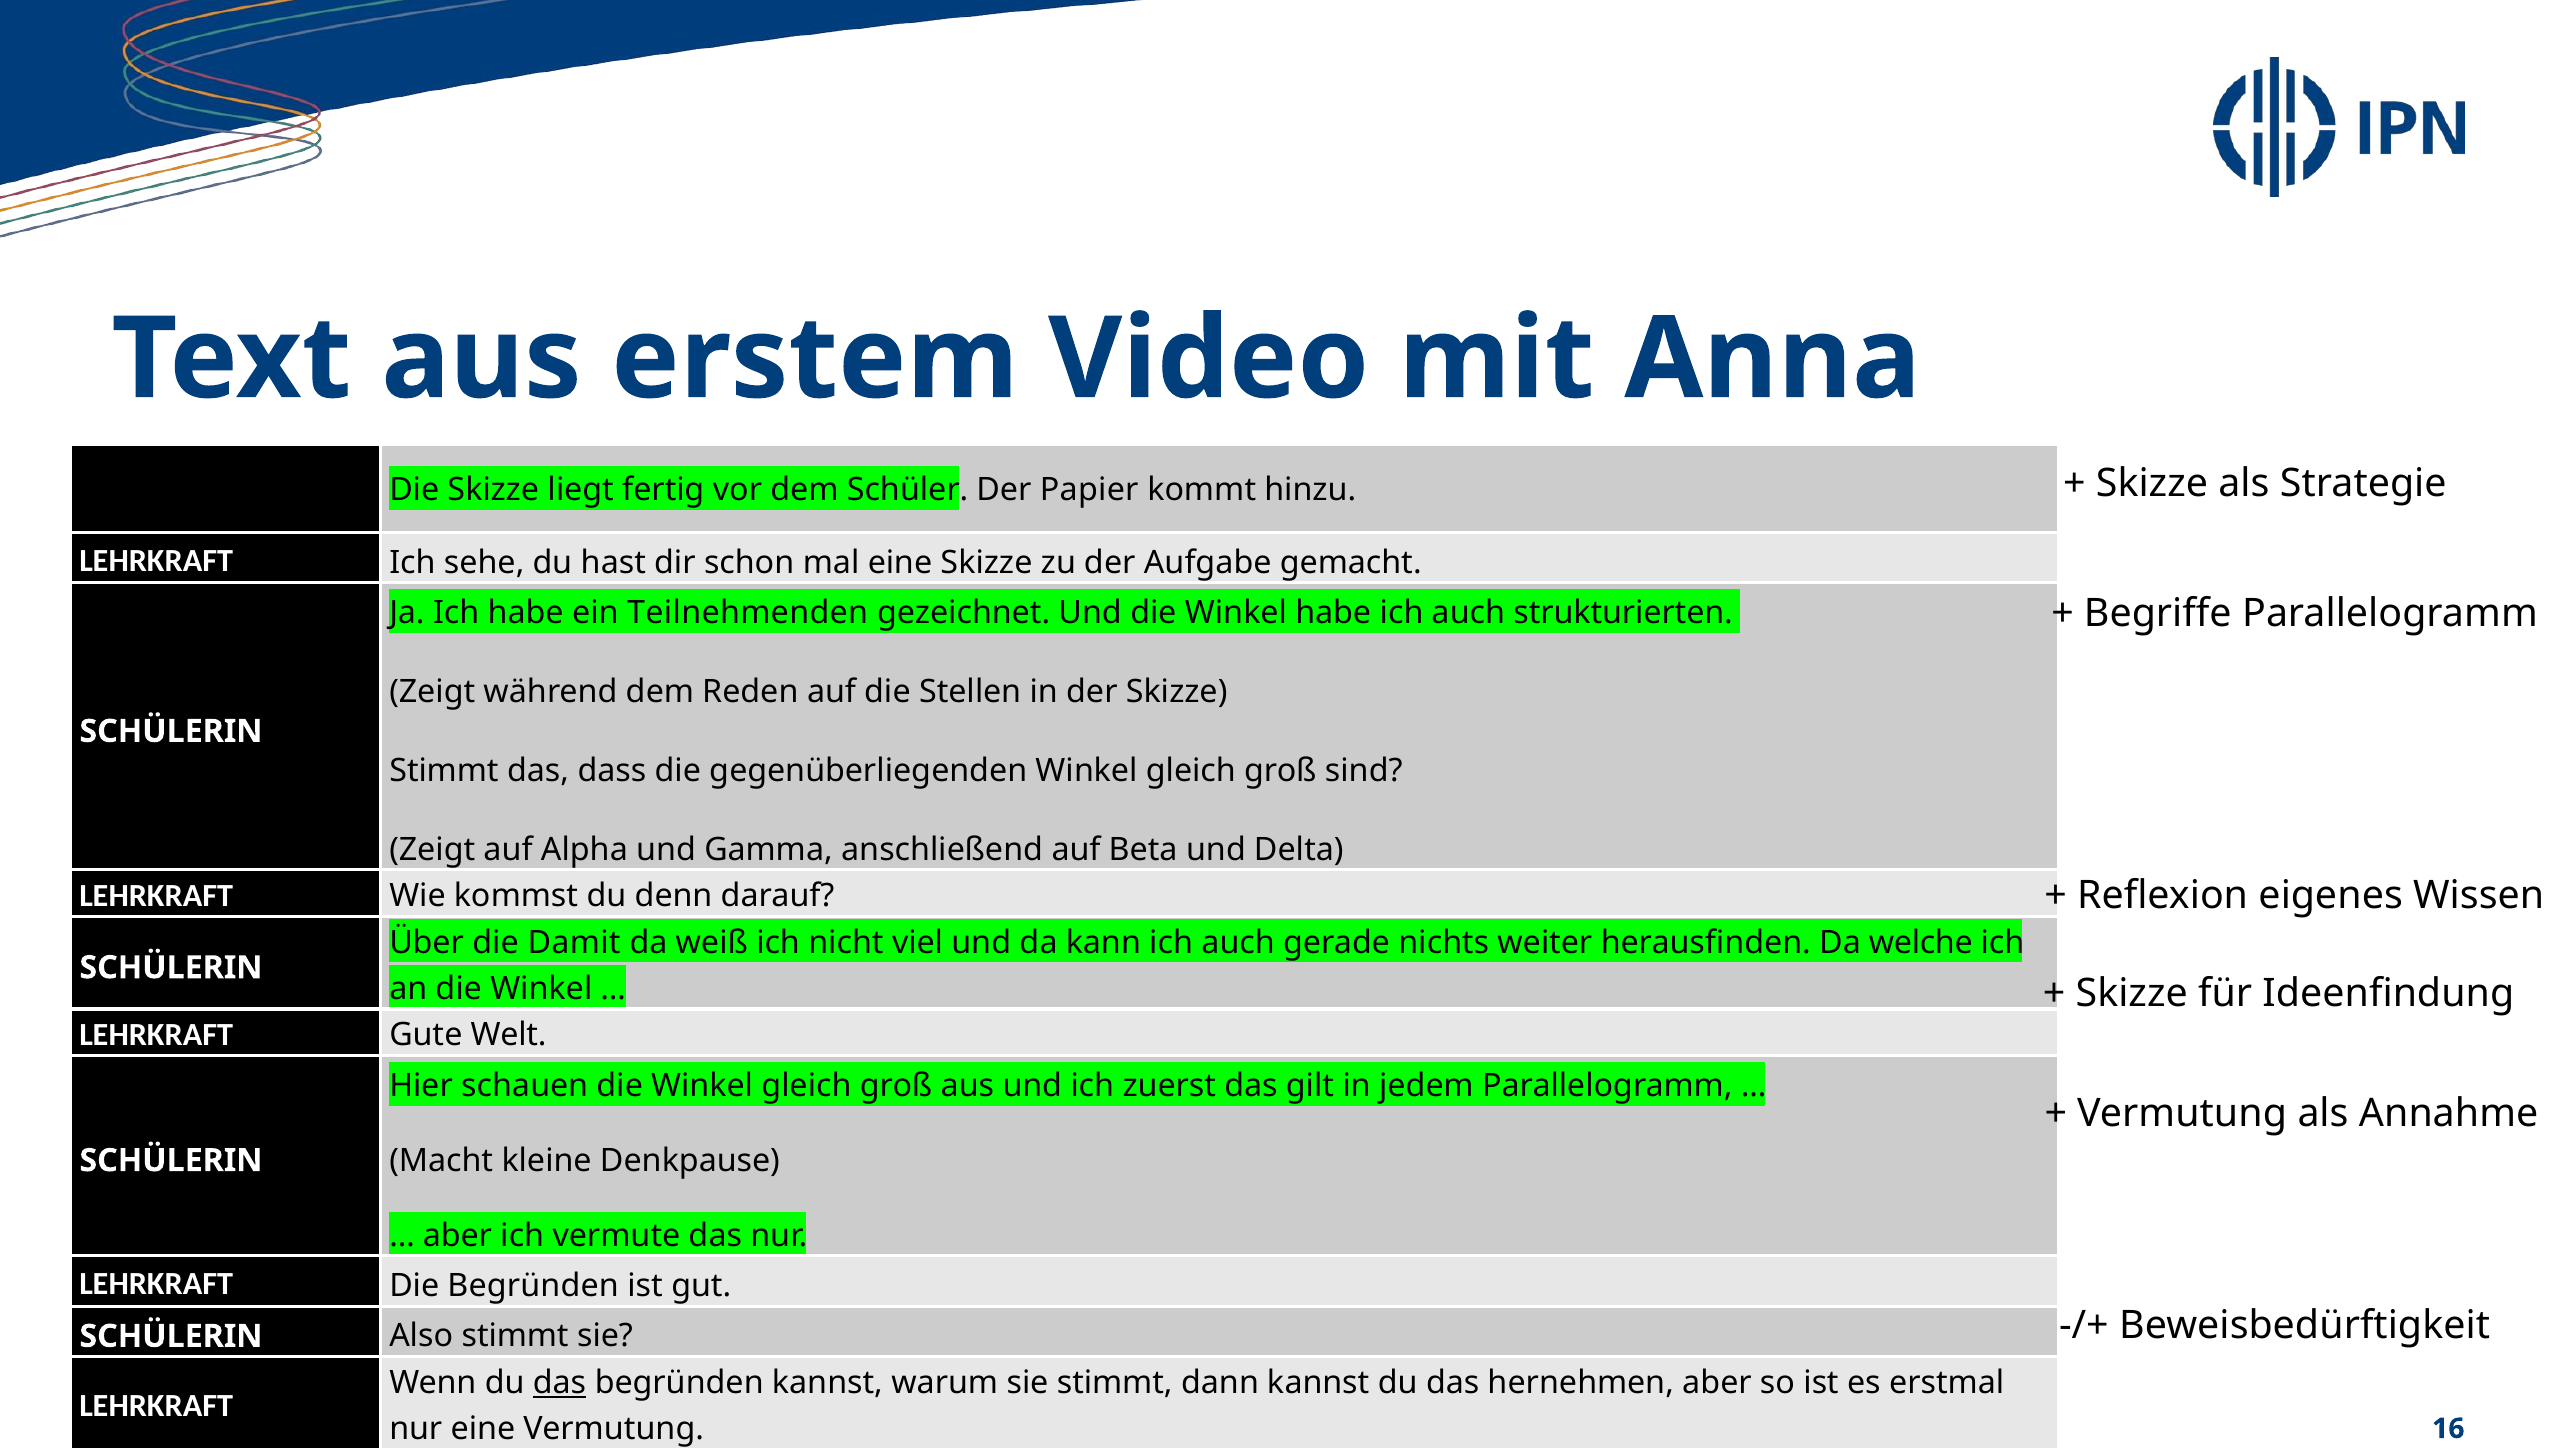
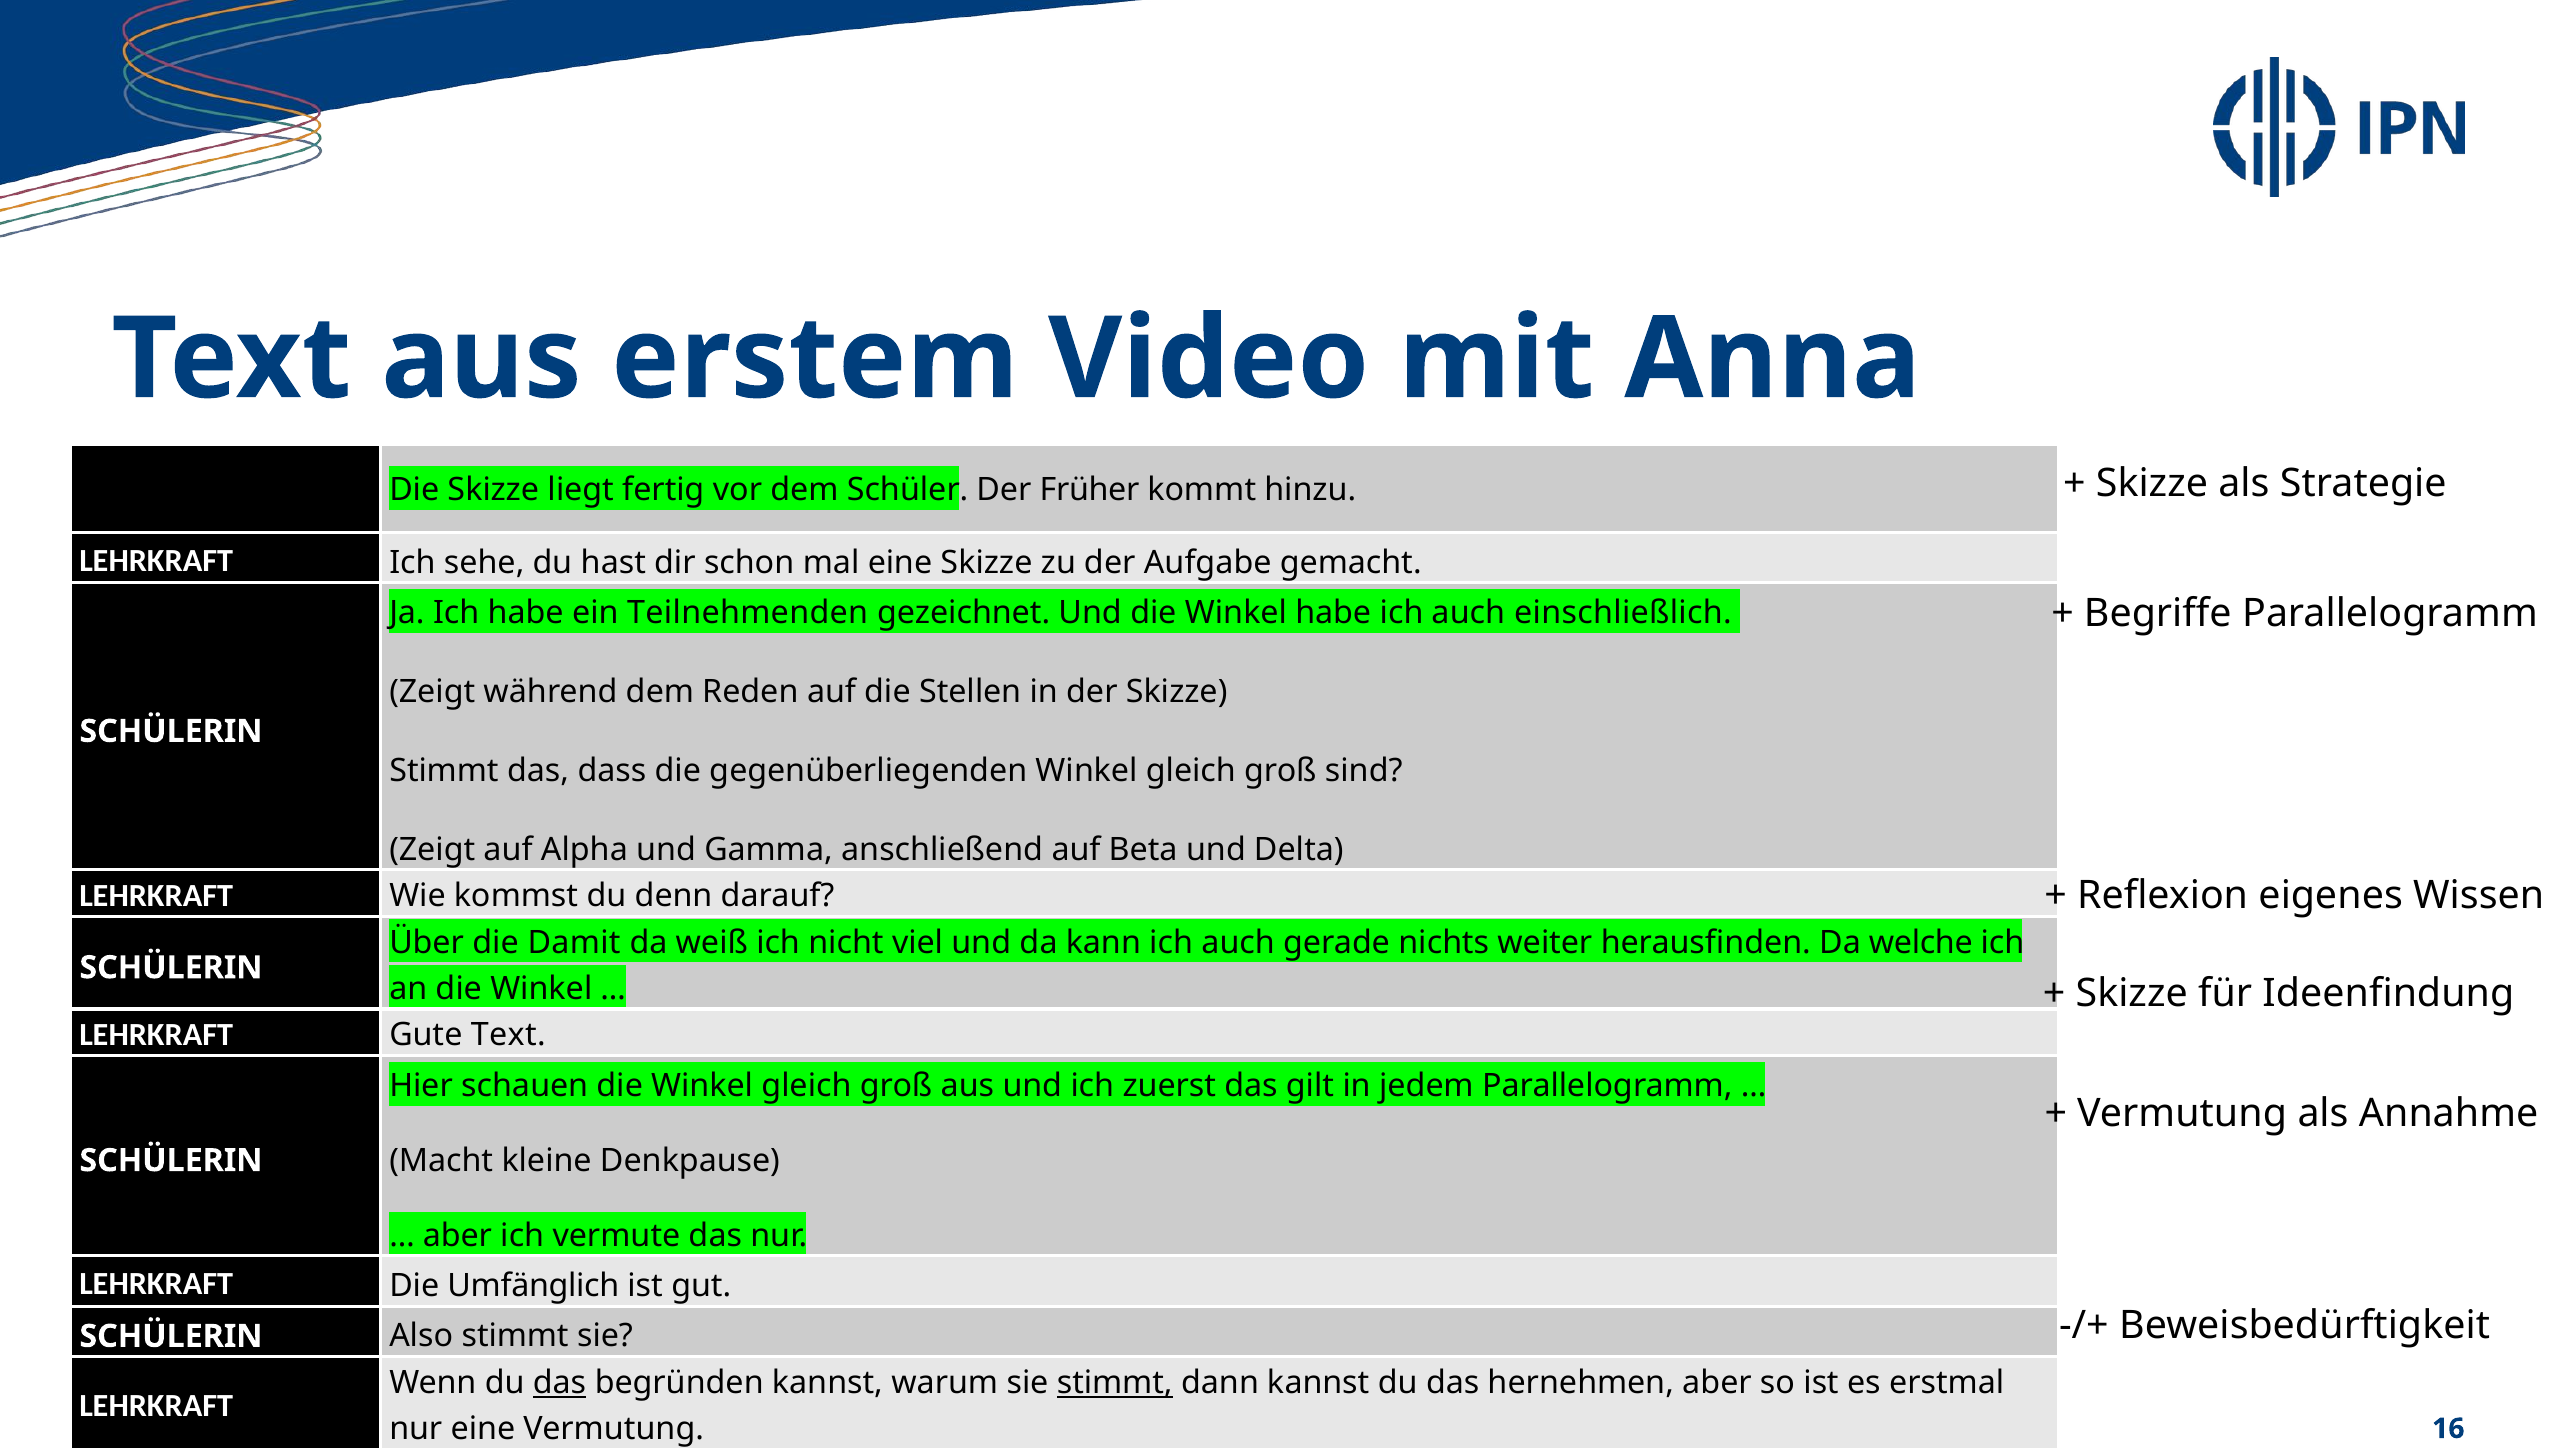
Papier: Papier -> Früher
strukturierten: strukturierten -> einschließlich
Gute Welt: Welt -> Text
Die Begründen: Begründen -> Umfänglich
stimmt at (1115, 1383) underline: none -> present
